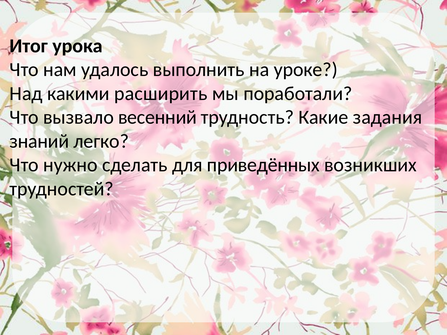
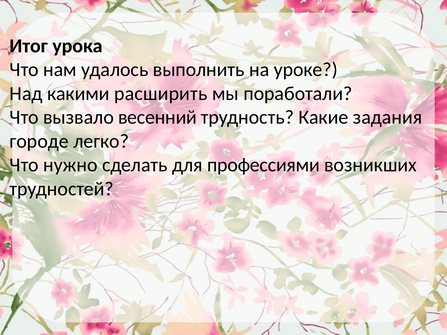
знаний: знаний -> городе
приведённых: приведённых -> профессиями
